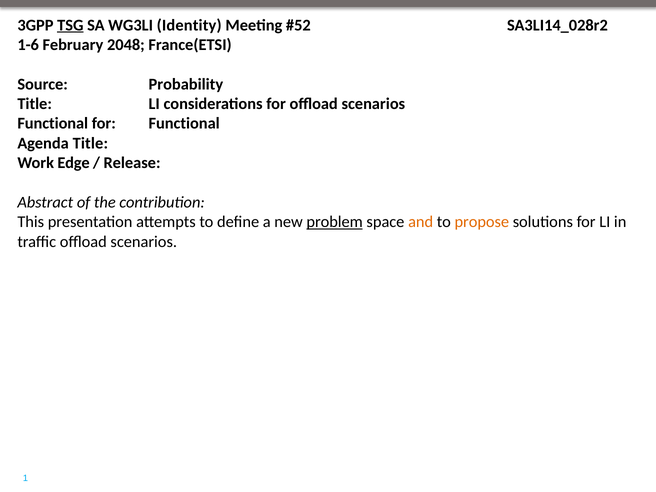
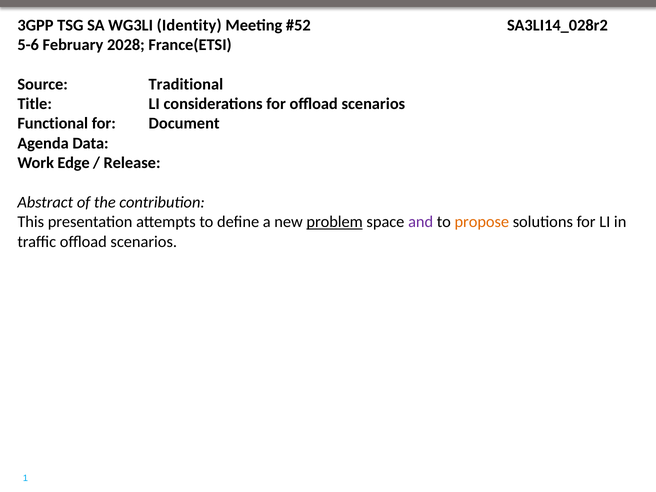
TSG underline: present -> none
1-6: 1-6 -> 5-6
2048: 2048 -> 2028
Probability: Probability -> Traditional
for Functional: Functional -> Document
Agenda Title: Title -> Data
and colour: orange -> purple
